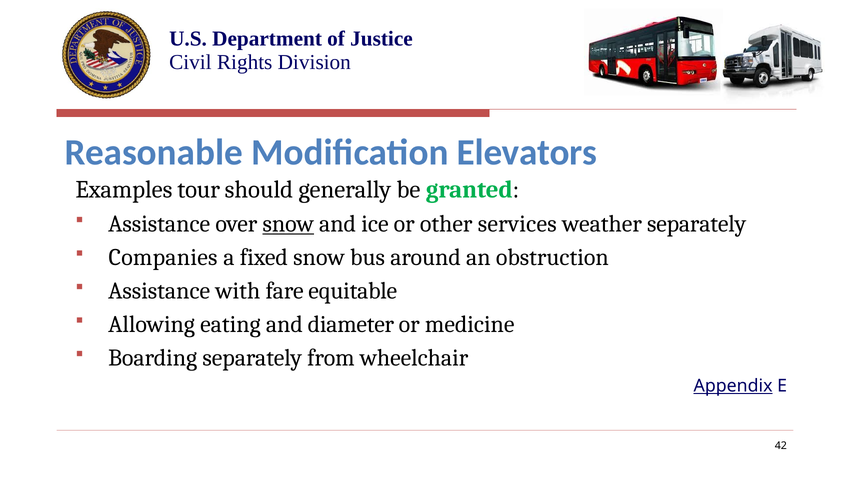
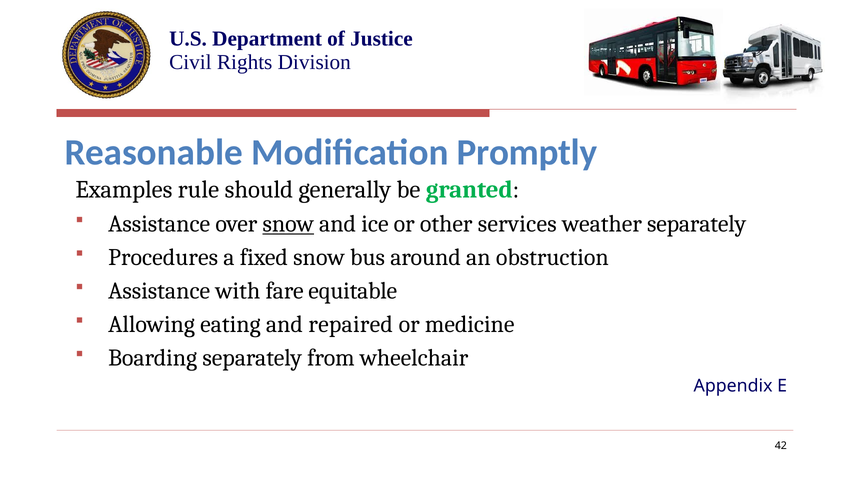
Elevators: Elevators -> Promptly
tour: tour -> rule
Companies: Companies -> Procedures
diameter: diameter -> repaired
Appendix underline: present -> none
